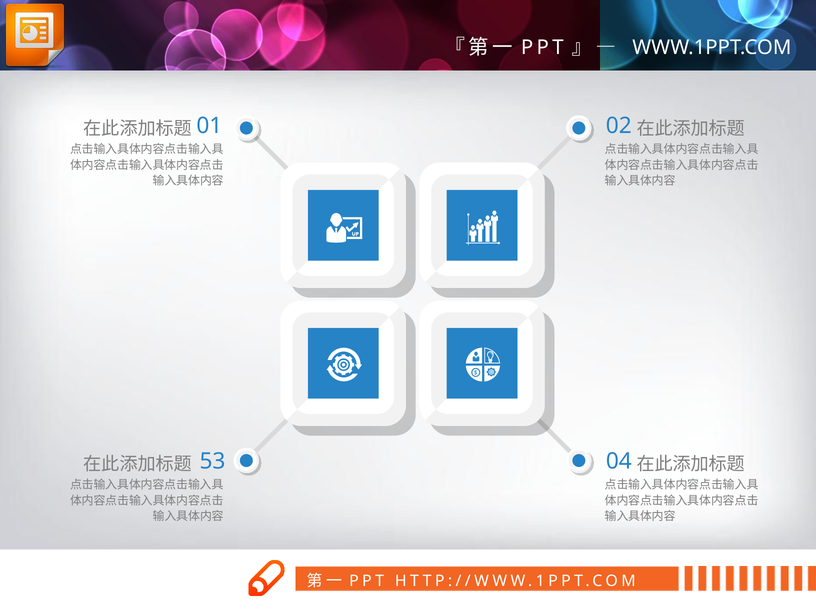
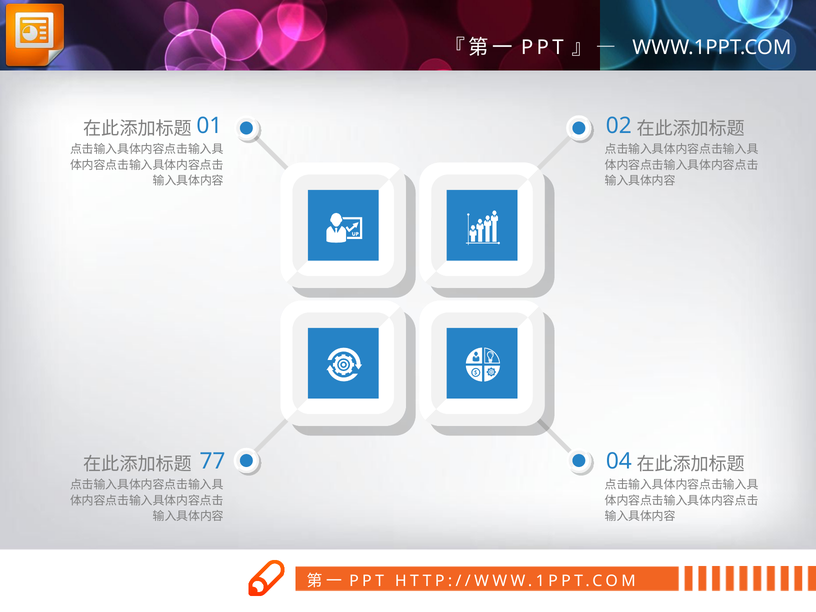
53: 53 -> 77
